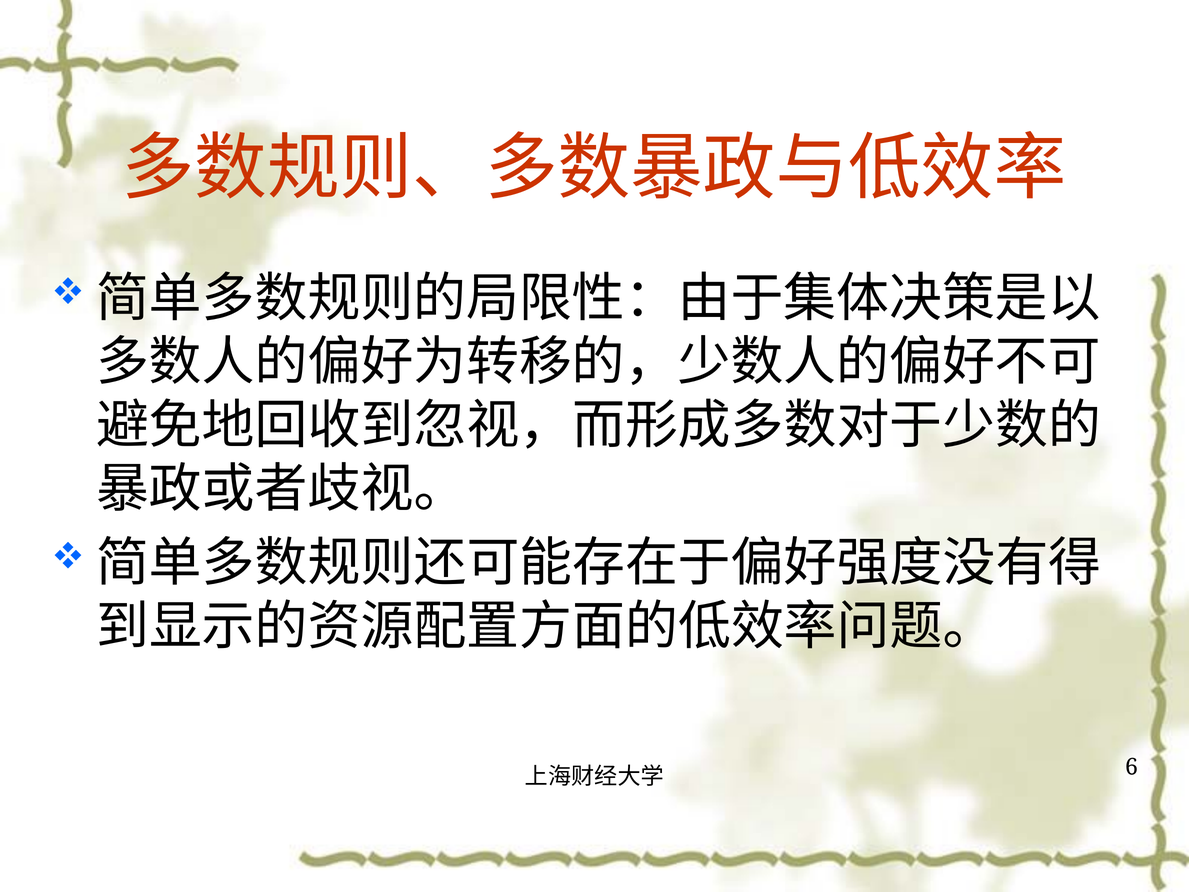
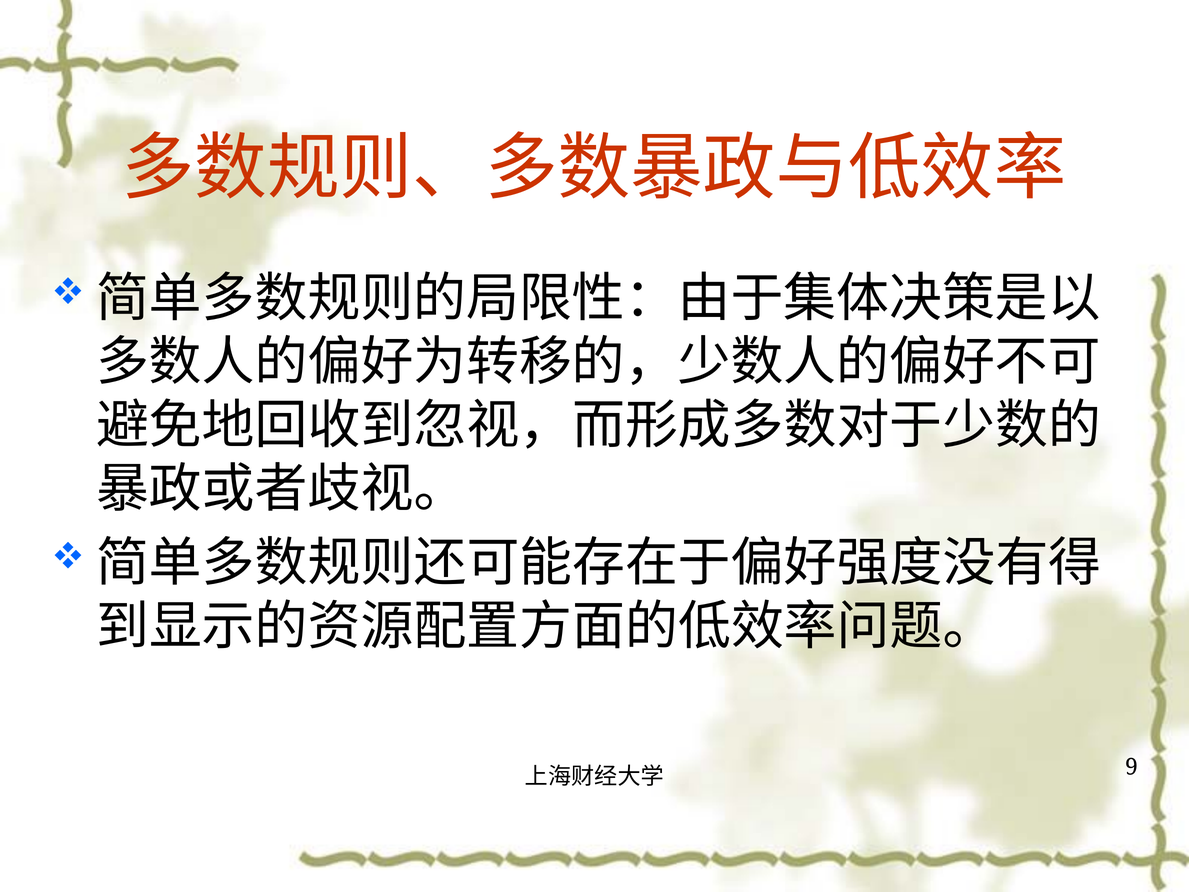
6: 6 -> 9
